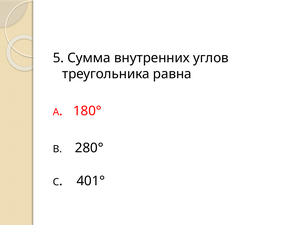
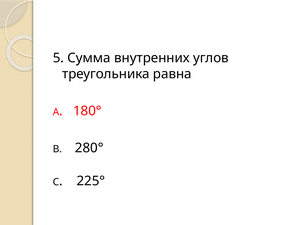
401°: 401° -> 225°
